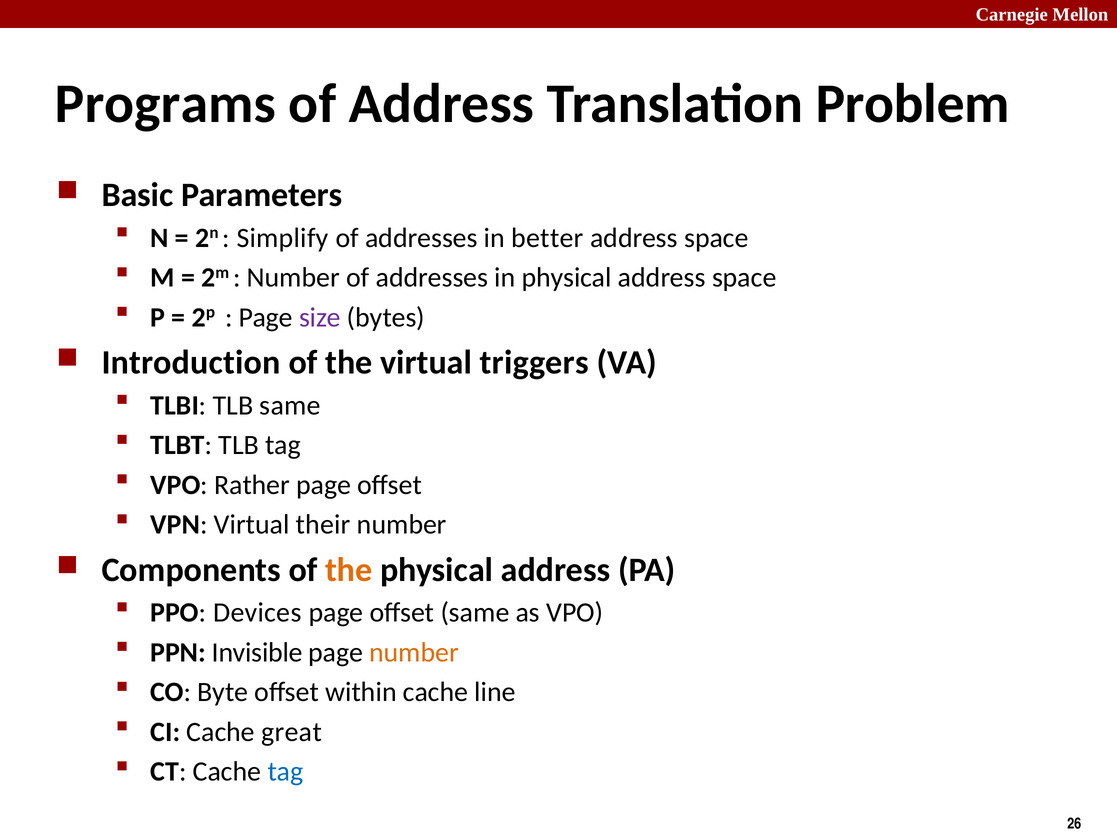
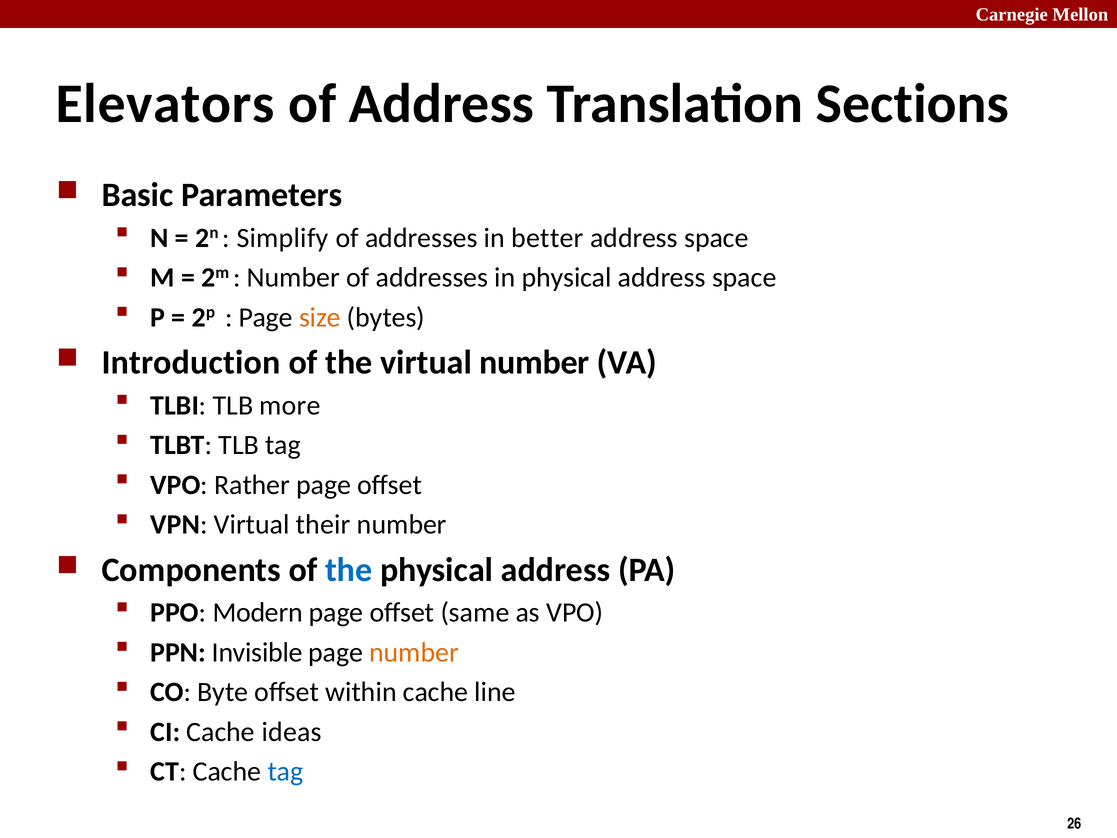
Programs: Programs -> Elevators
Problem: Problem -> Sections
size colour: purple -> orange
virtual triggers: triggers -> number
TLB same: same -> more
the at (349, 570) colour: orange -> blue
Devices: Devices -> Modern
great: great -> ideas
